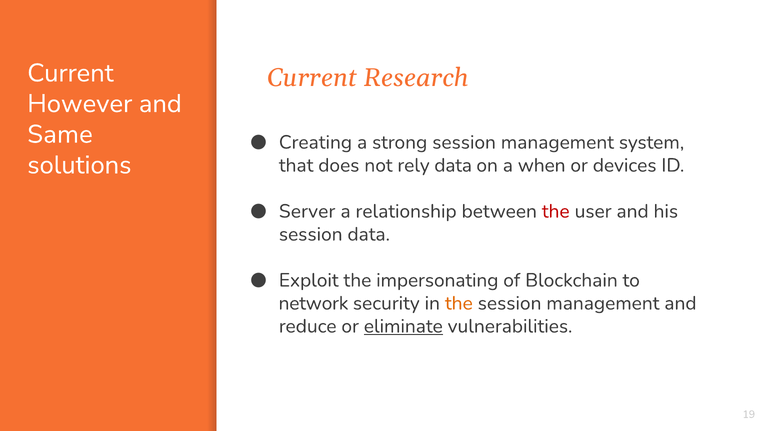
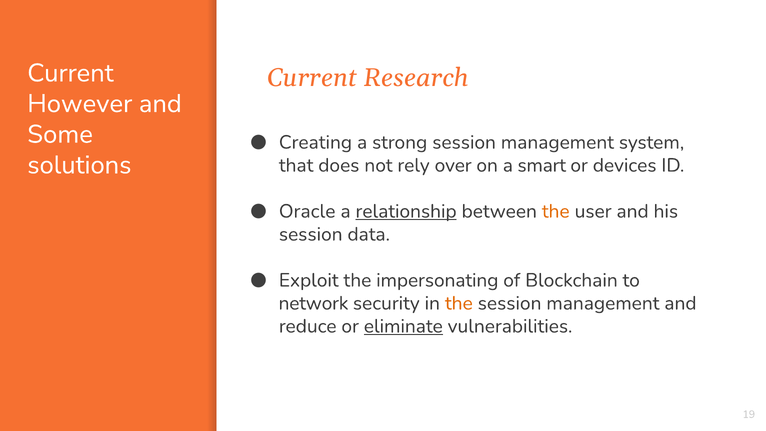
Same: Same -> Some
rely data: data -> over
when: when -> smart
Server: Server -> Oracle
relationship underline: none -> present
the at (556, 211) colour: red -> orange
